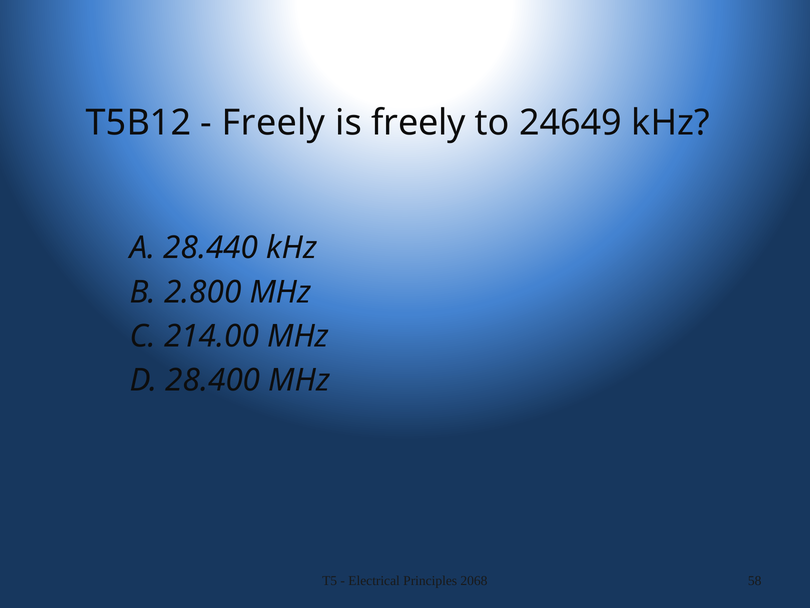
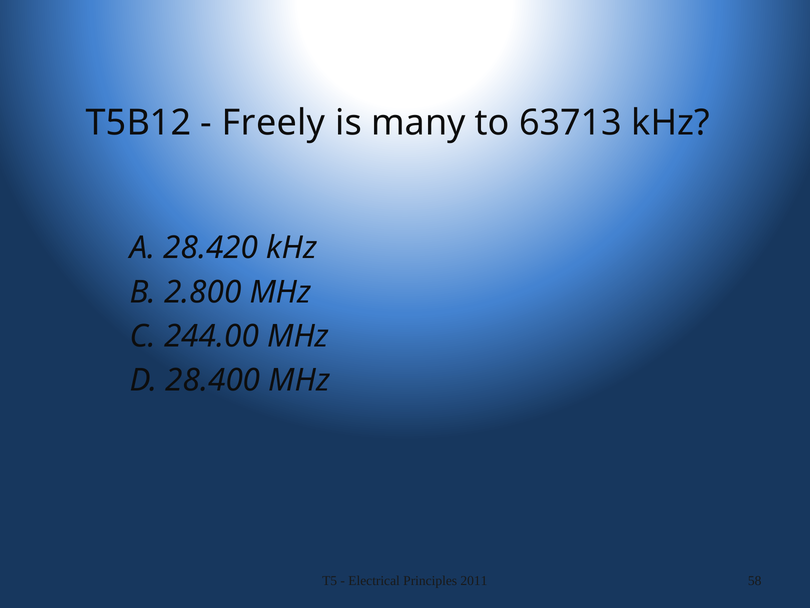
is freely: freely -> many
24649: 24649 -> 63713
28.440: 28.440 -> 28.420
214.00: 214.00 -> 244.00
2068: 2068 -> 2011
